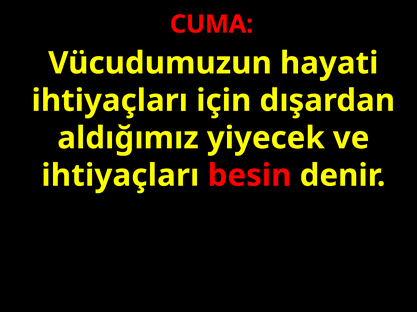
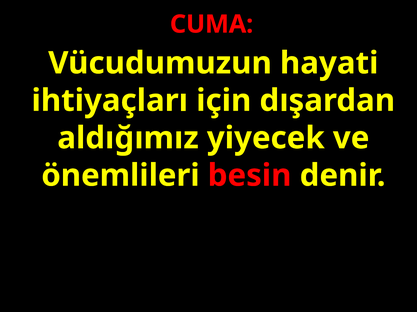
ihtiyaçları at (120, 176): ihtiyaçları -> önemlileri
